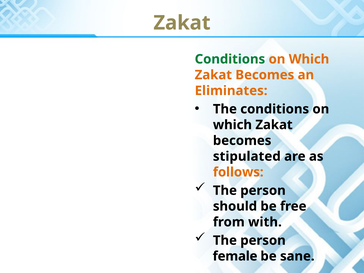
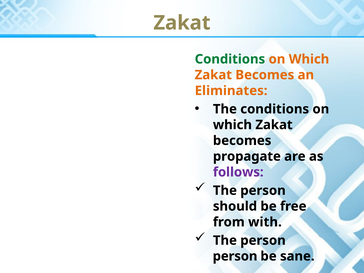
stipulated: stipulated -> propagate
follows colour: orange -> purple
female at (235, 256): female -> person
